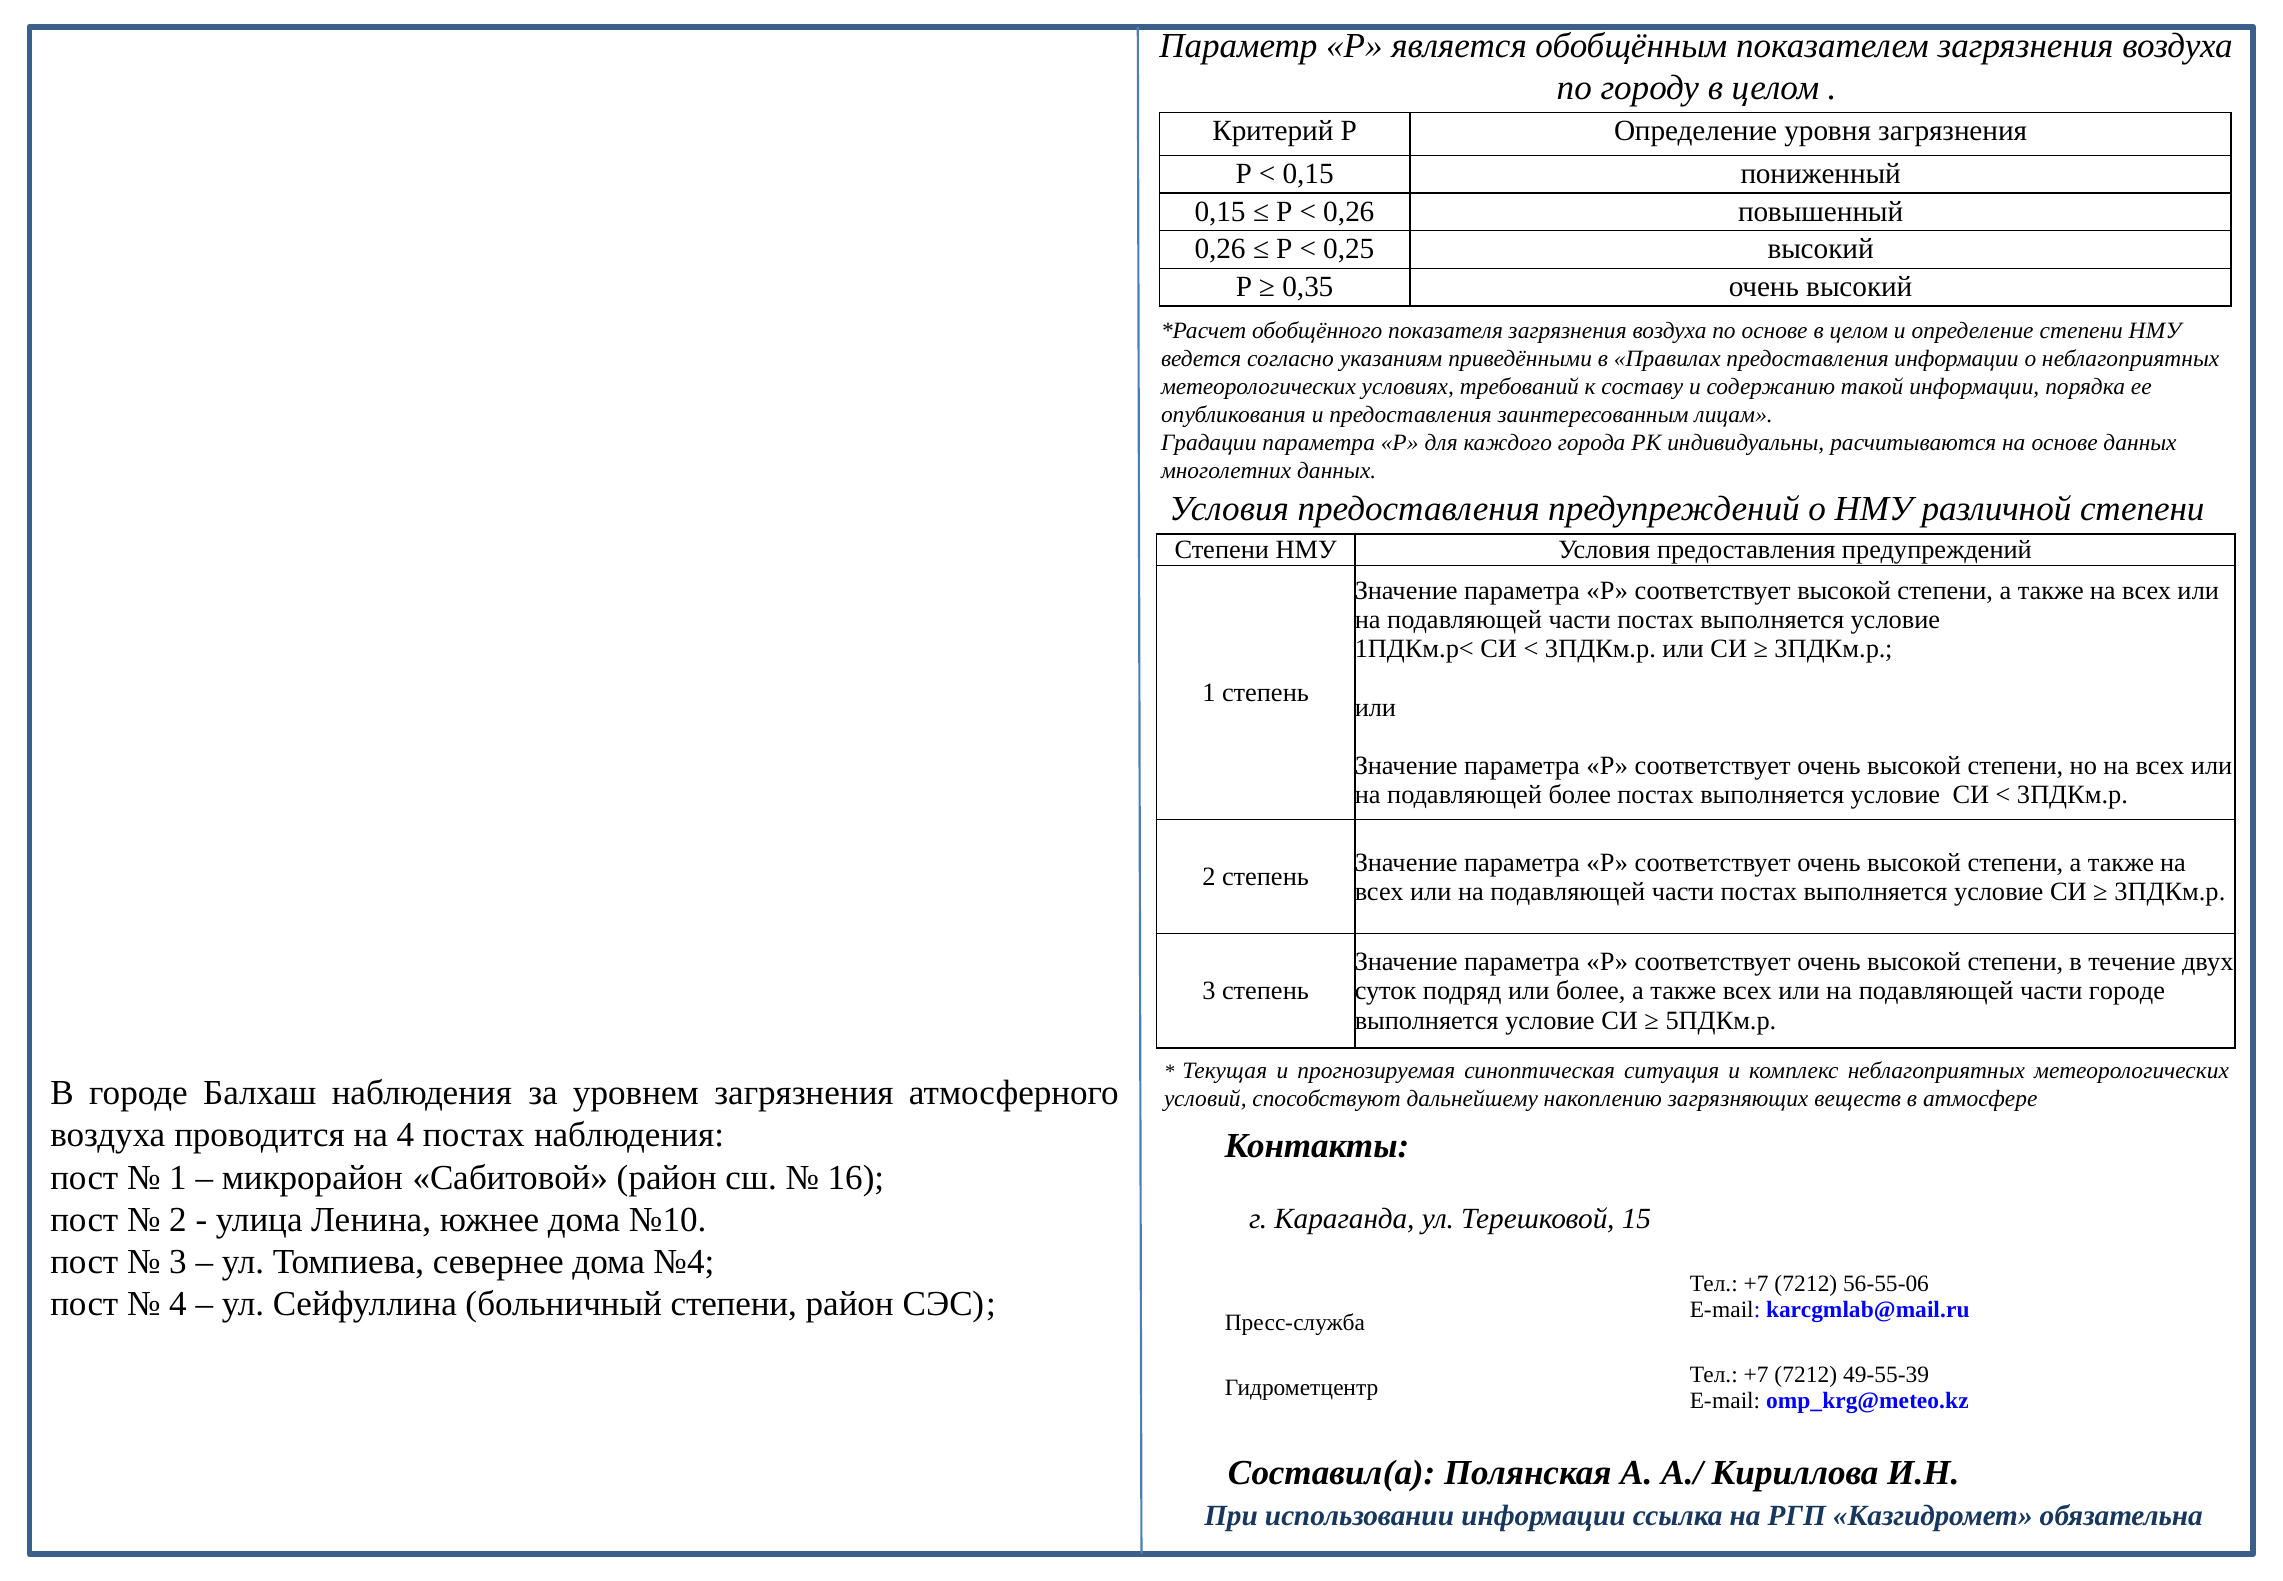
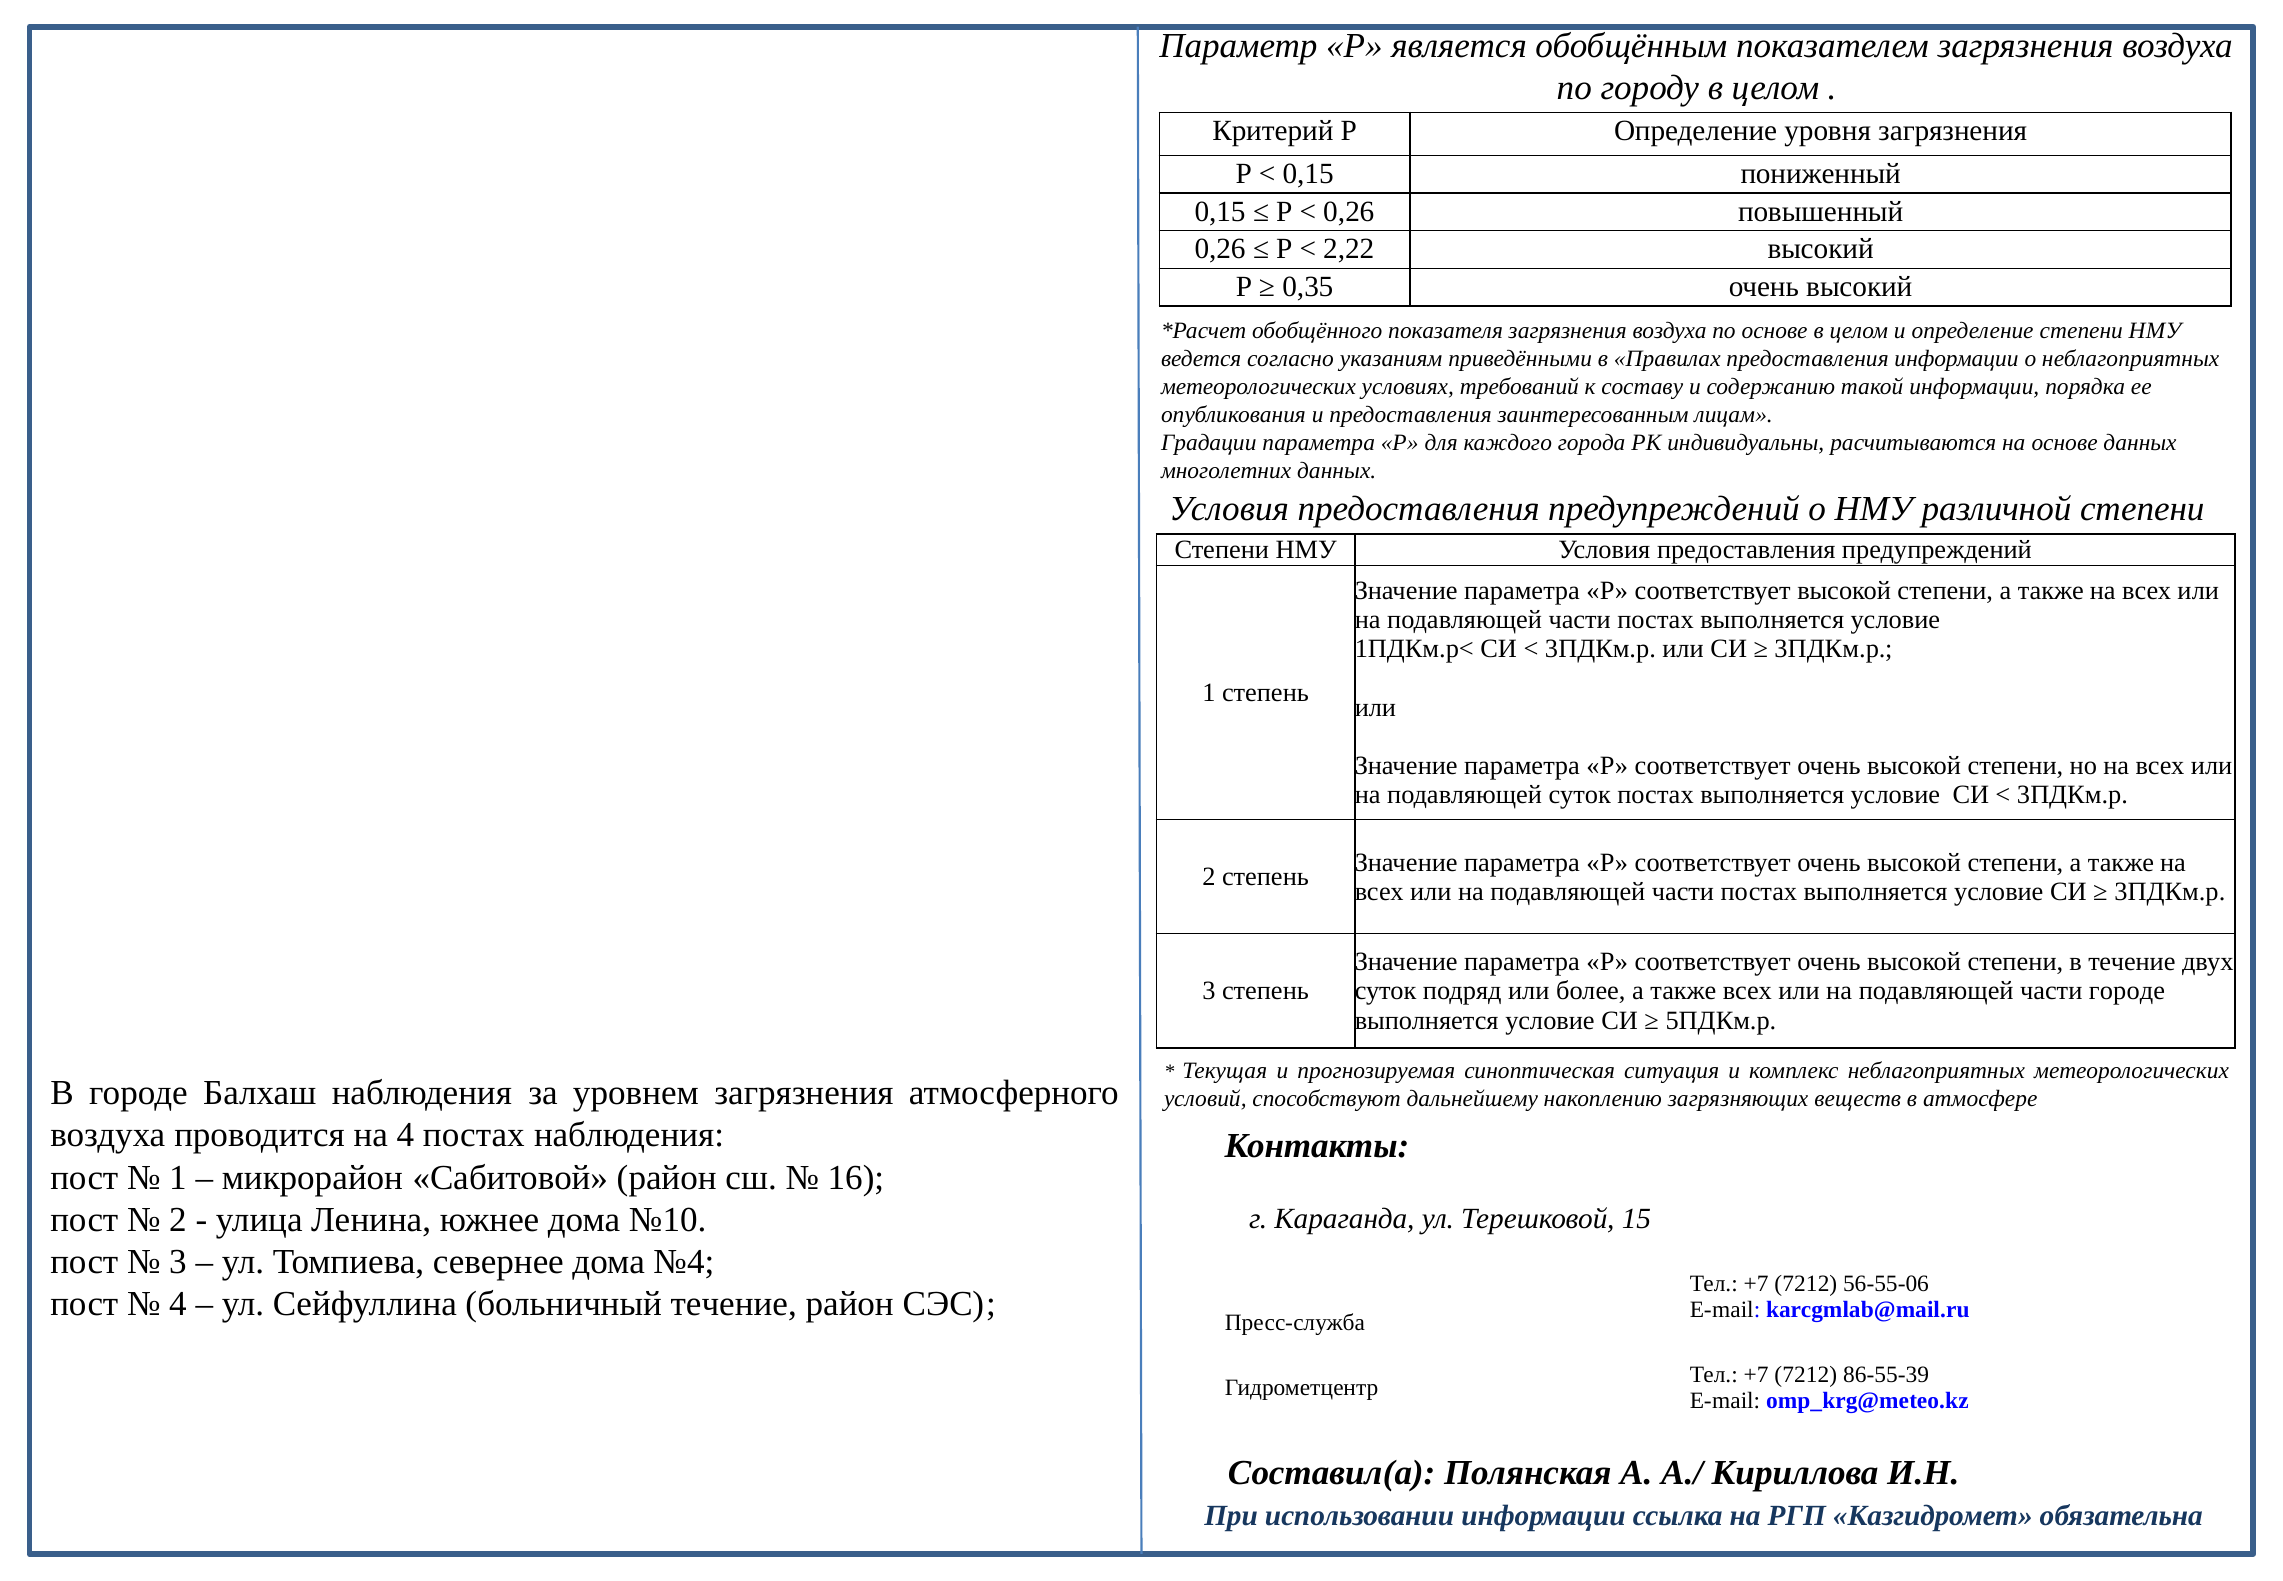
0,25: 0,25 -> 2,22
подавляющей более: более -> суток
больничный степени: степени -> течение
49-55-39: 49-55-39 -> 86-55-39
